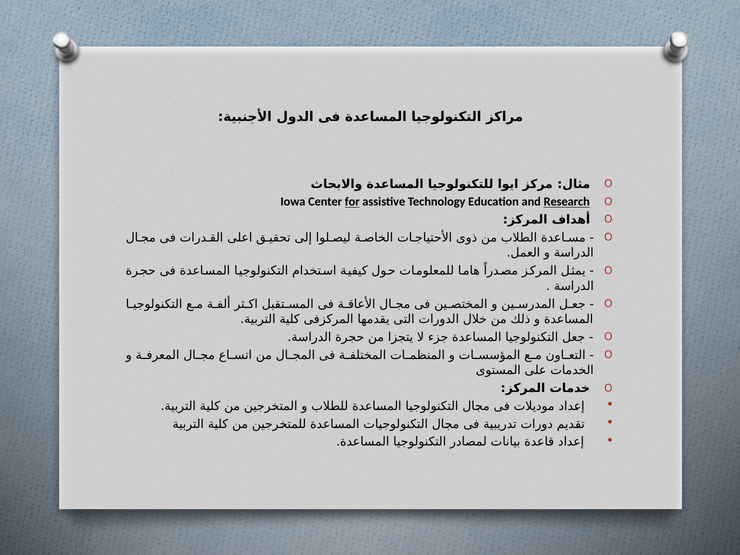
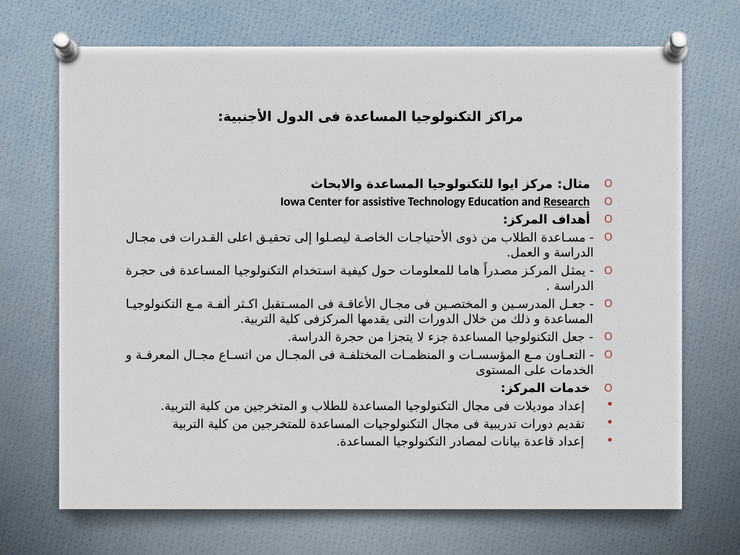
for underline: present -> none
